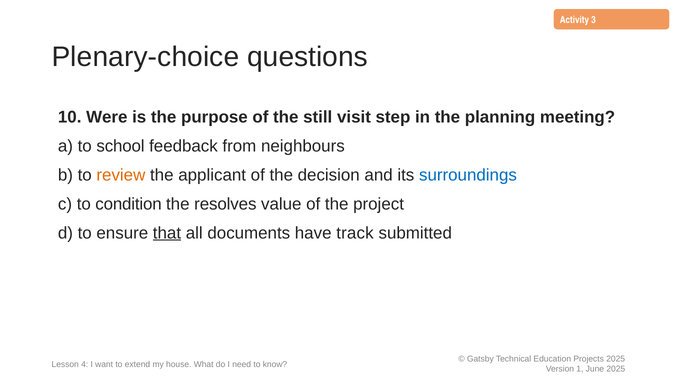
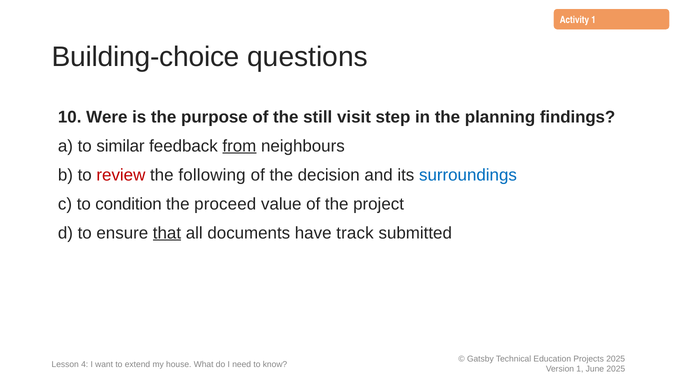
Activity 3: 3 -> 1
Plenary-choice: Plenary-choice -> Building-choice
meeting: meeting -> findings
school: school -> similar
from underline: none -> present
review colour: orange -> red
applicant: applicant -> following
resolves: resolves -> proceed
